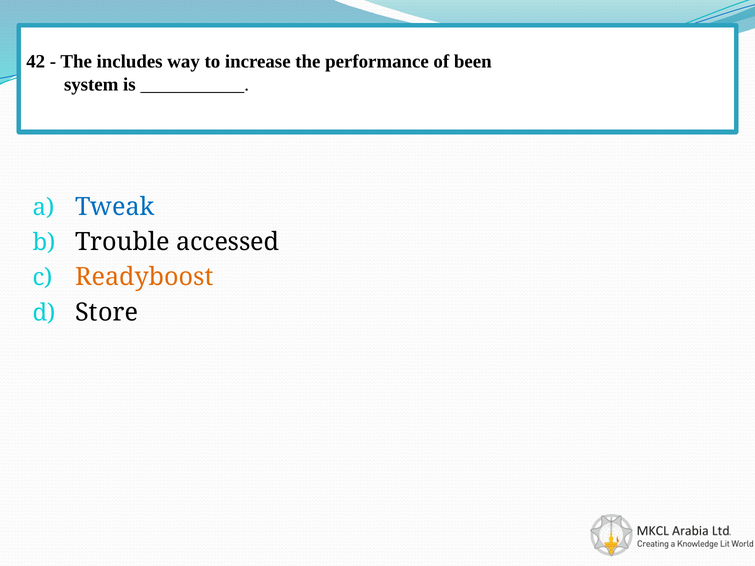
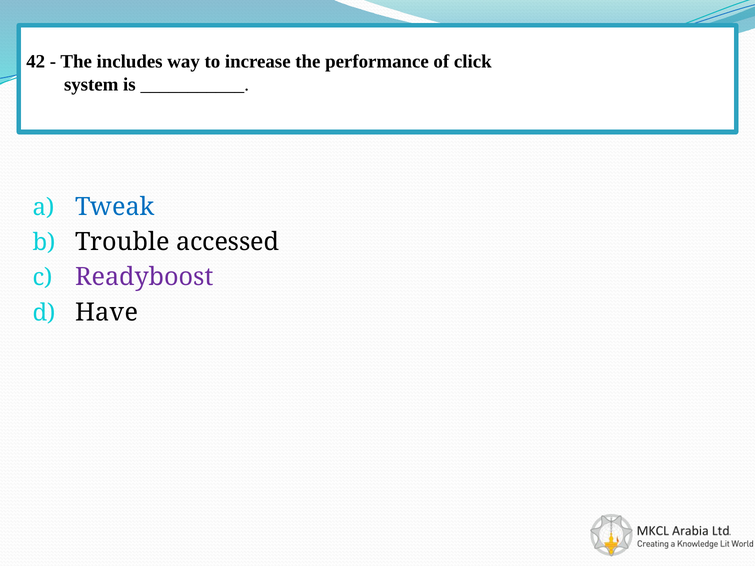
been: been -> click
Readyboost colour: orange -> purple
Store: Store -> Have
